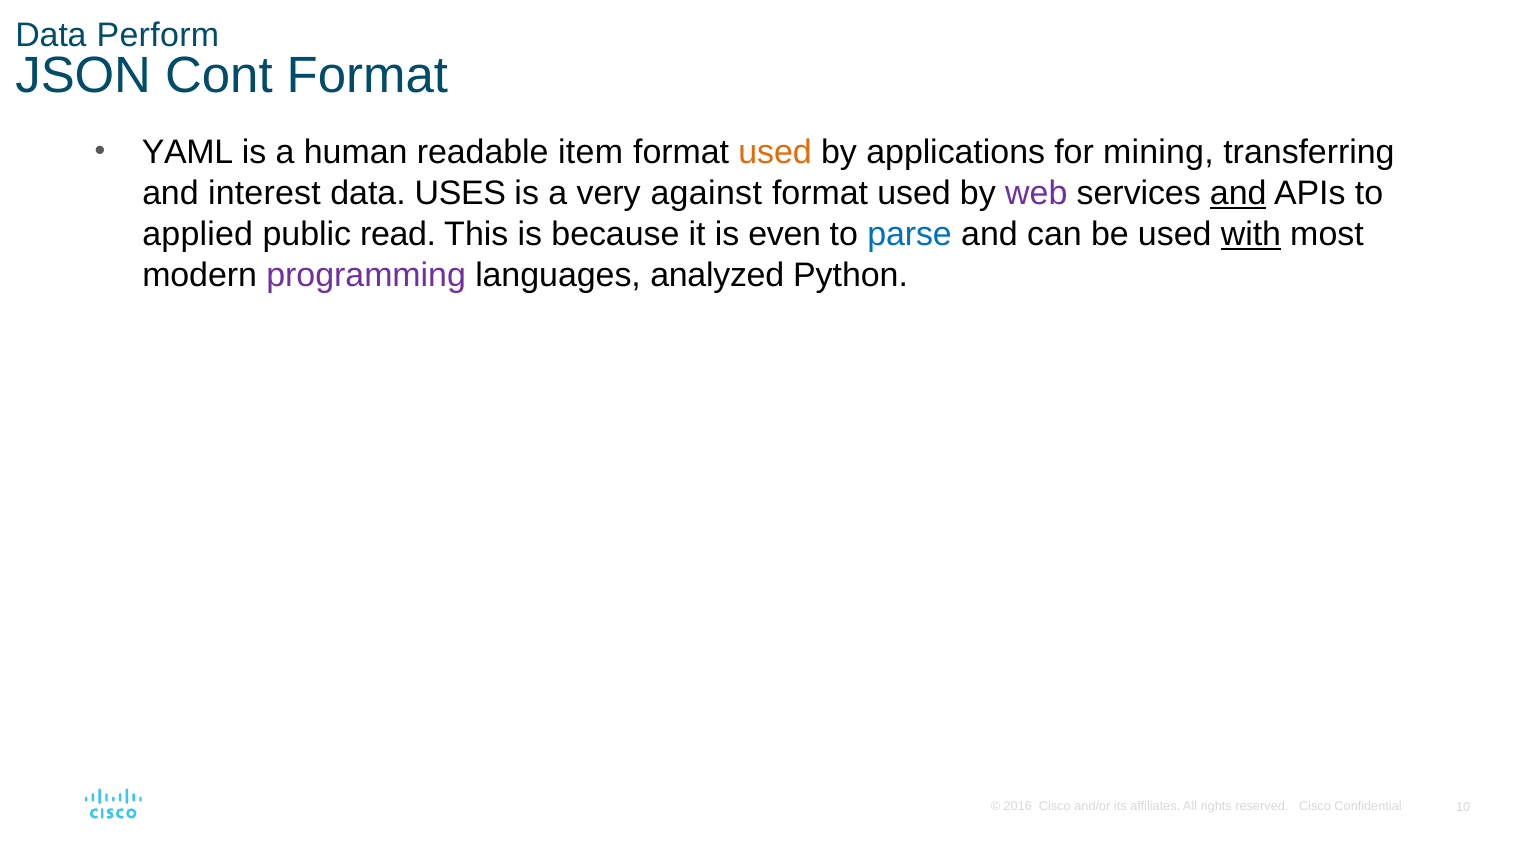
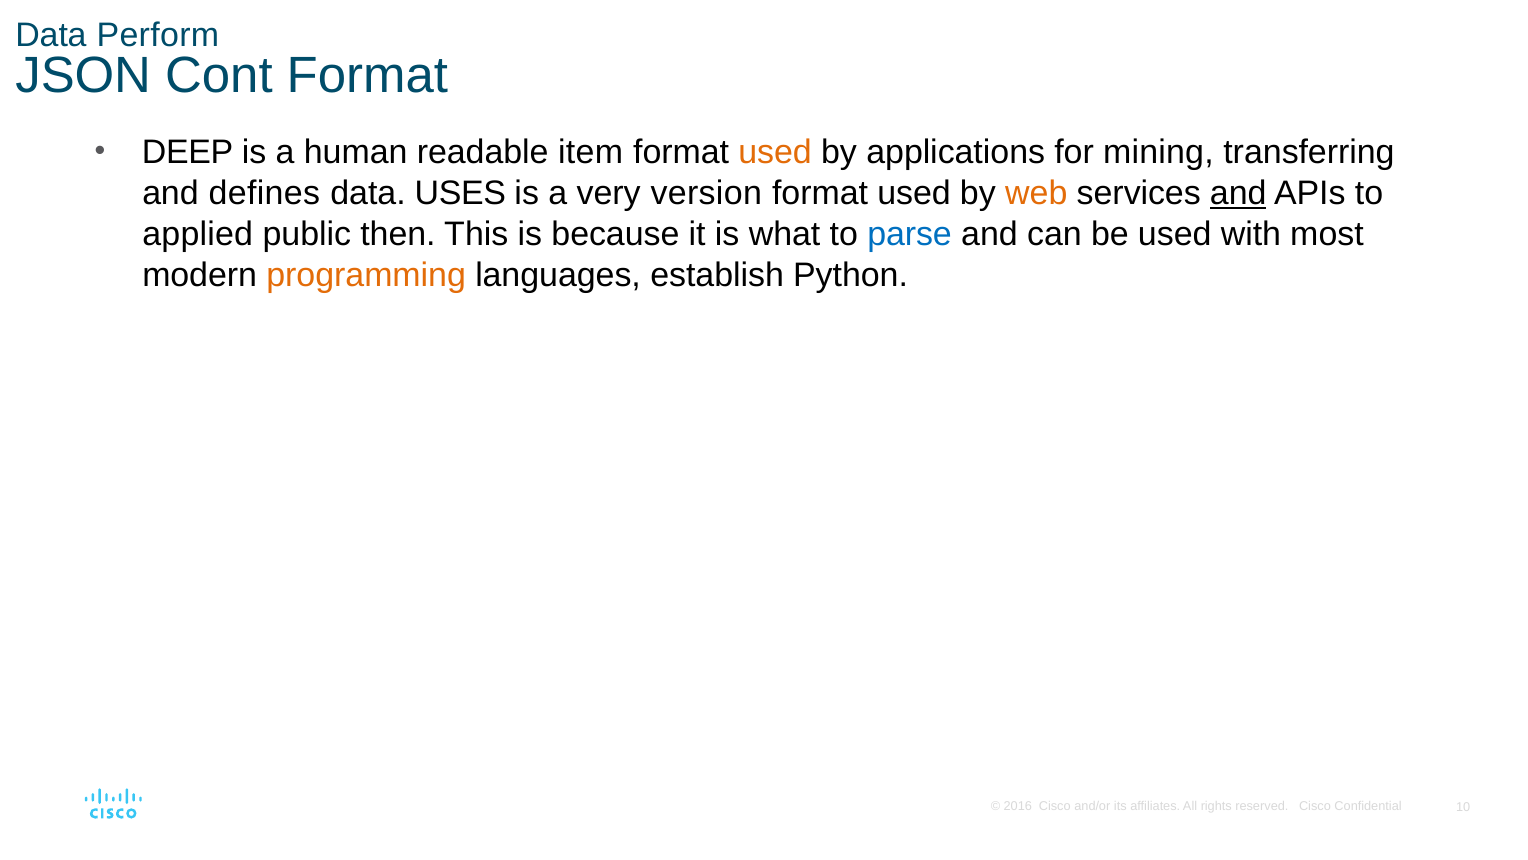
YAML: YAML -> DEEP
interest: interest -> defines
against: against -> version
web colour: purple -> orange
read: read -> then
even: even -> what
with underline: present -> none
programming colour: purple -> orange
analyzed: analyzed -> establish
